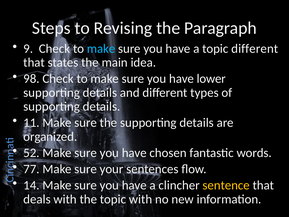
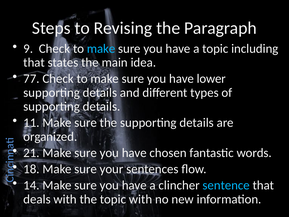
topic different: different -> including
98: 98 -> 77
52: 52 -> 21
77: 77 -> 18
sentence colour: yellow -> light blue
